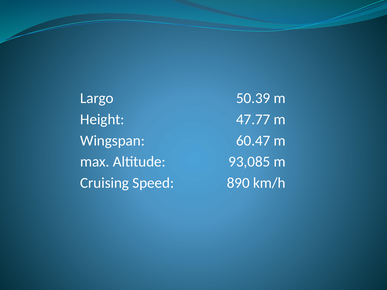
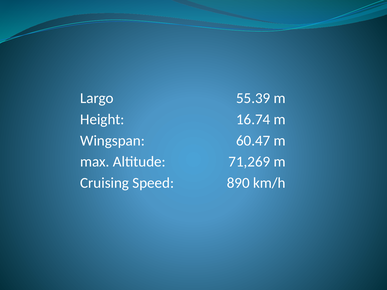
50.39: 50.39 -> 55.39
47.77: 47.77 -> 16.74
93,085: 93,085 -> 71,269
